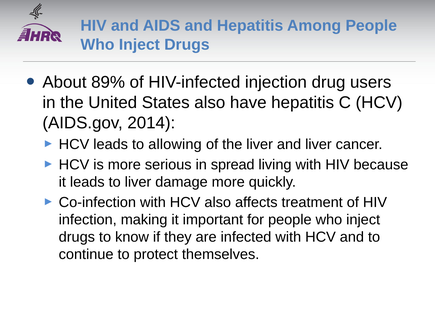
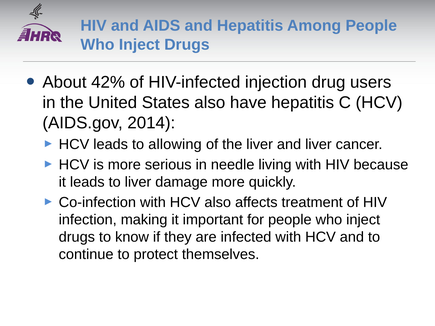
89%: 89% -> 42%
spread: spread -> needle
